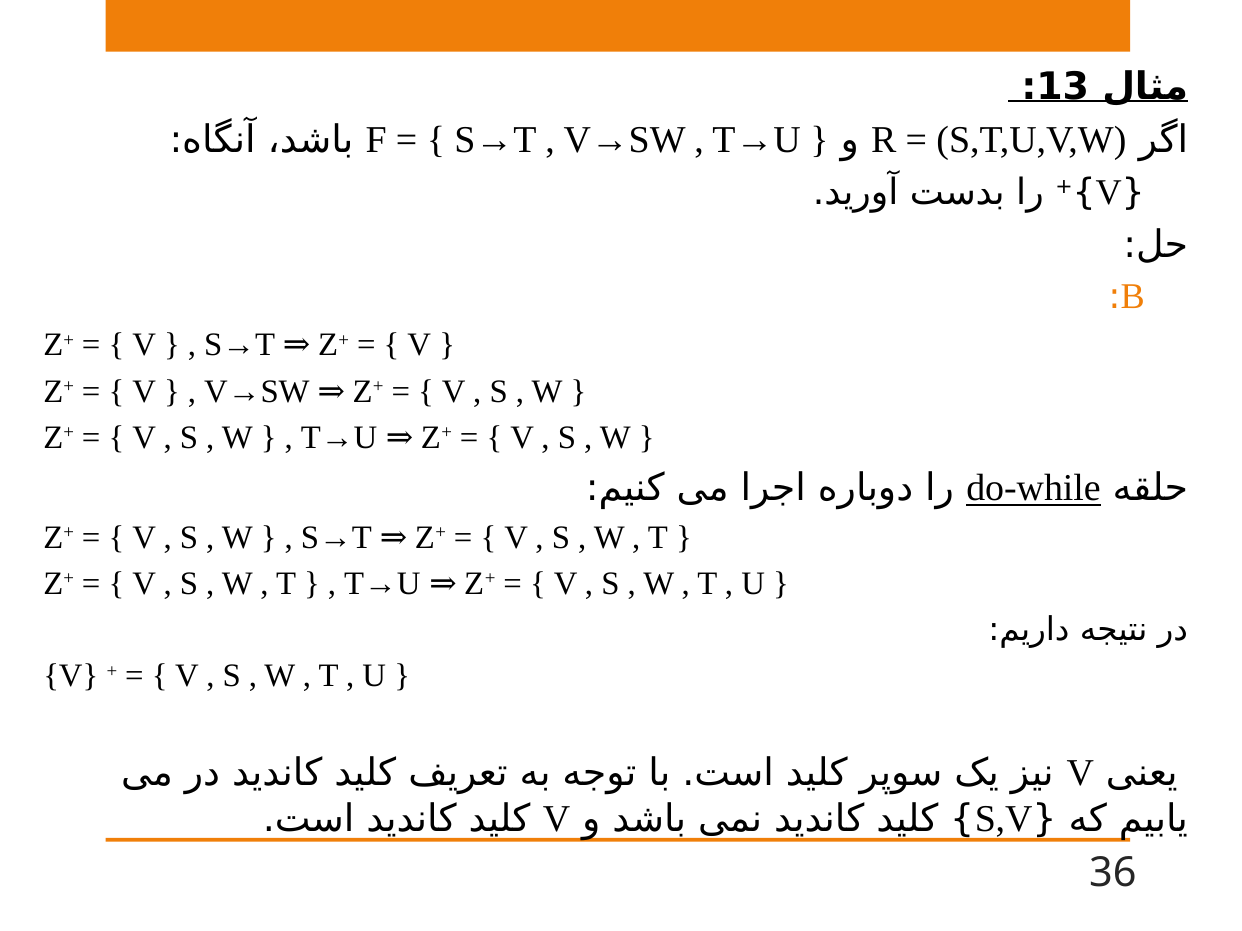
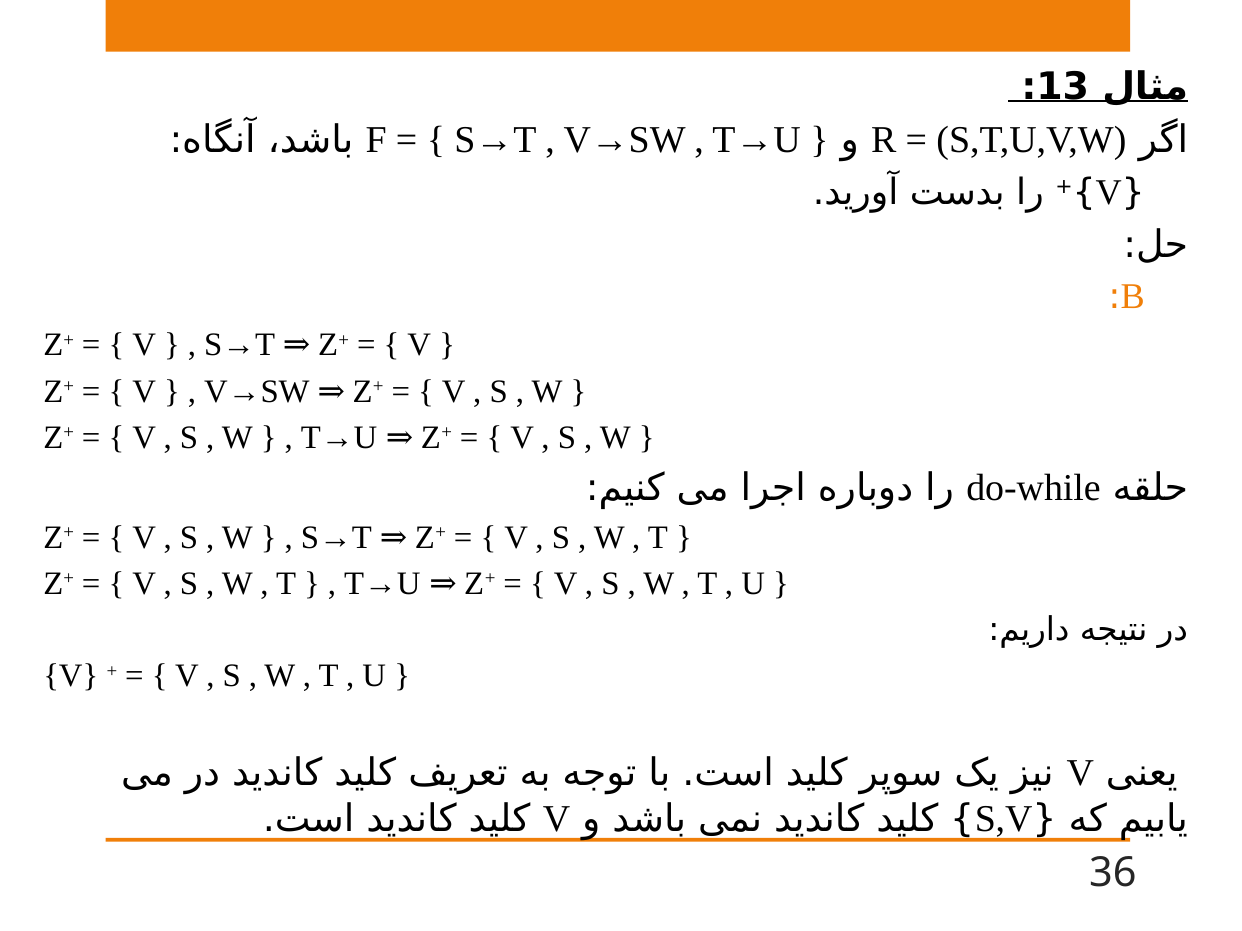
do-while underline: present -> none
